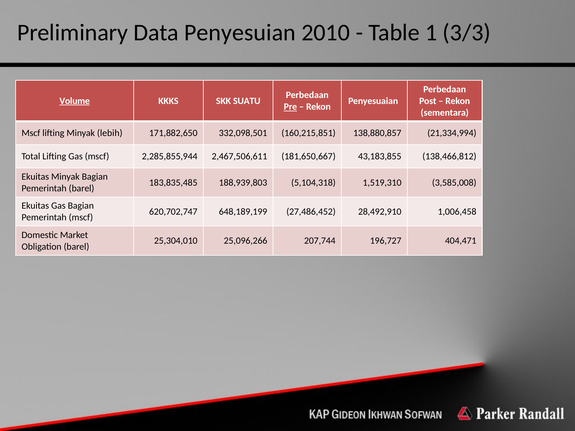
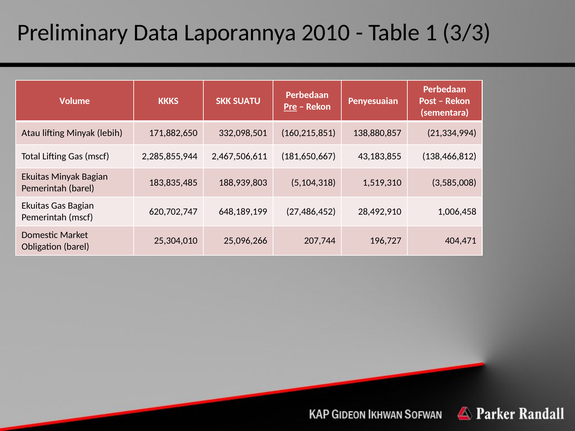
Penyesuian: Penyesuian -> Laporannya
Volume underline: present -> none
Mscf at (31, 133): Mscf -> Atau
